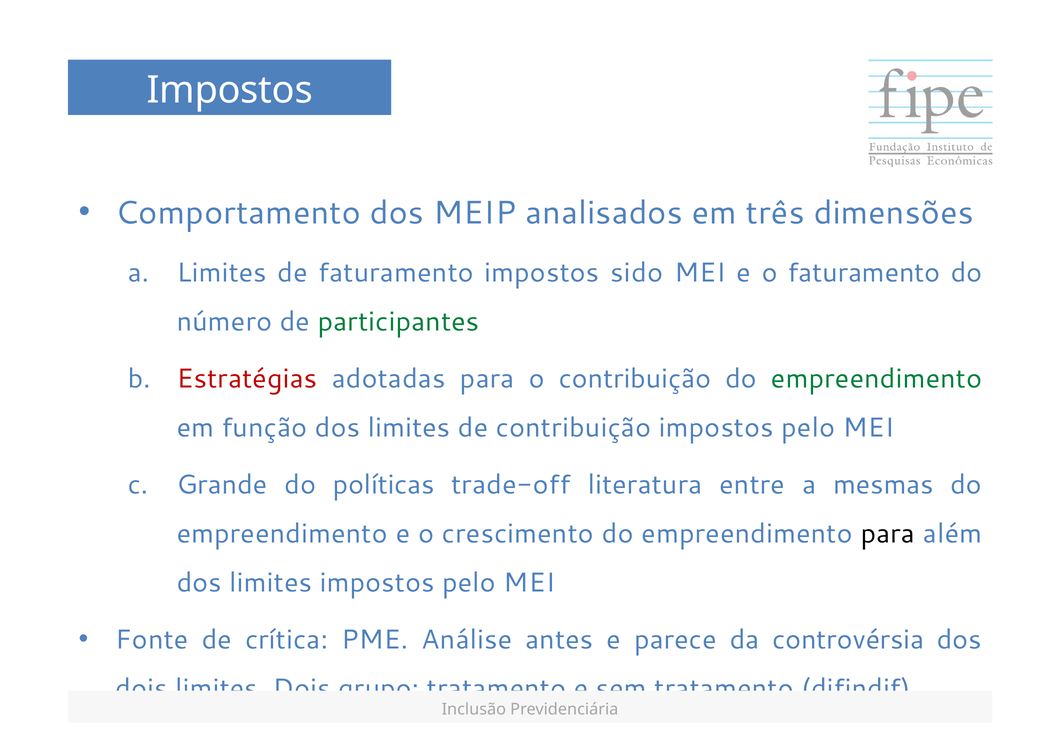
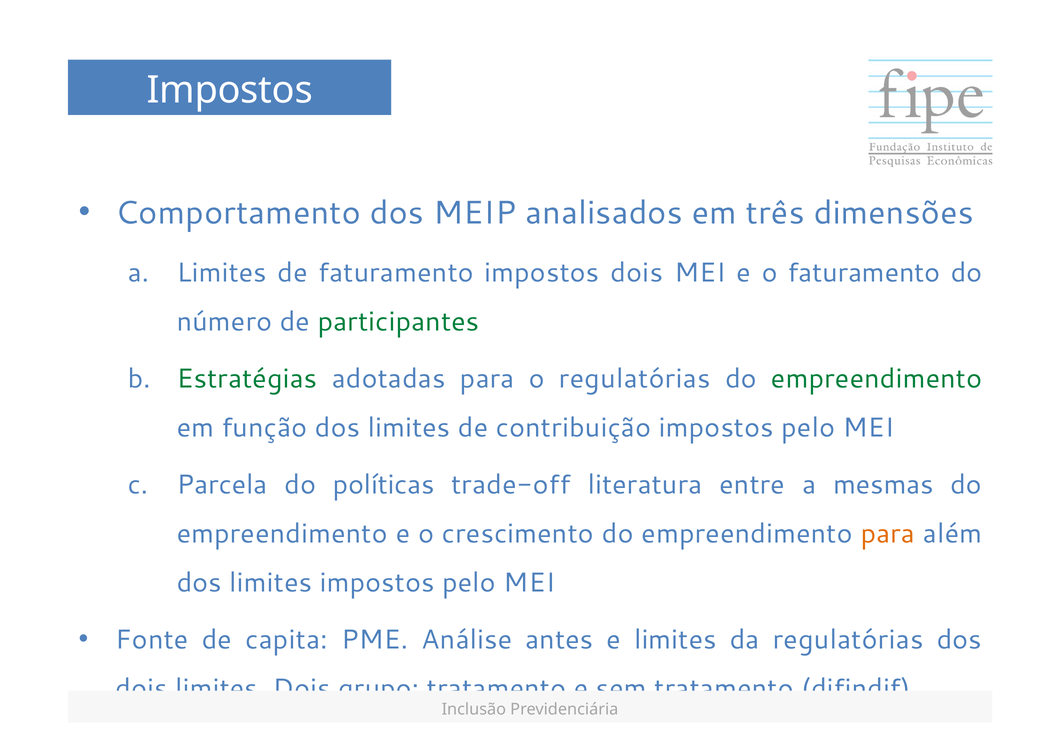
impostos sido: sido -> dois
Estratégias colour: red -> green
o contribuição: contribuição -> regulatórias
Grande: Grande -> Parcela
para at (888, 534) colour: black -> orange
crítica: crítica -> capita
e parece: parece -> limites
da controvérsia: controvérsia -> regulatórias
